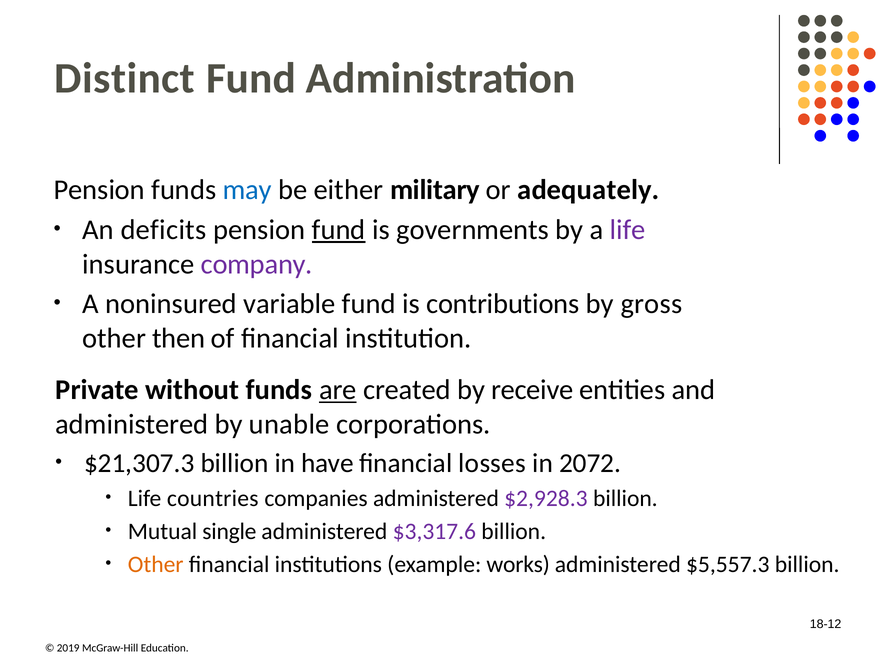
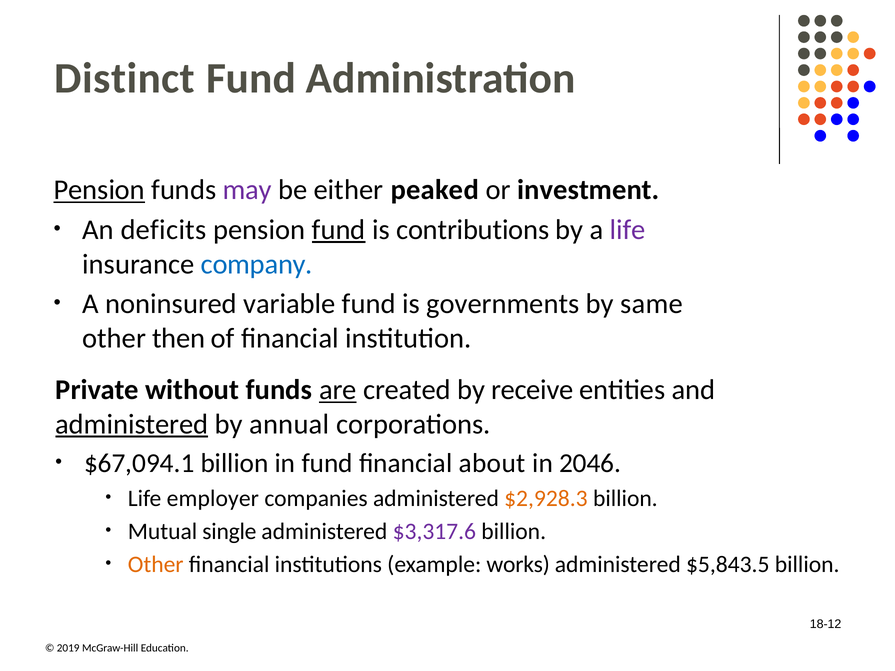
Pension at (99, 190) underline: none -> present
may colour: blue -> purple
military: military -> peaked
adequately: adequately -> investment
governments: governments -> contributions
company colour: purple -> blue
contributions: contributions -> governments
gross: gross -> same
administered at (132, 424) underline: none -> present
unable: unable -> annual
$21,307.3: $21,307.3 -> $67,094.1
in have: have -> fund
losses: losses -> about
2072: 2072 -> 2046
countries: countries -> employer
$2,928.3 colour: purple -> orange
$5,557.3: $5,557.3 -> $5,843.5
